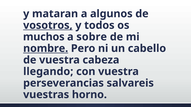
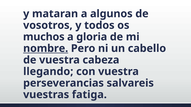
vosotros underline: present -> none
sobre: sobre -> gloria
horno: horno -> fatiga
